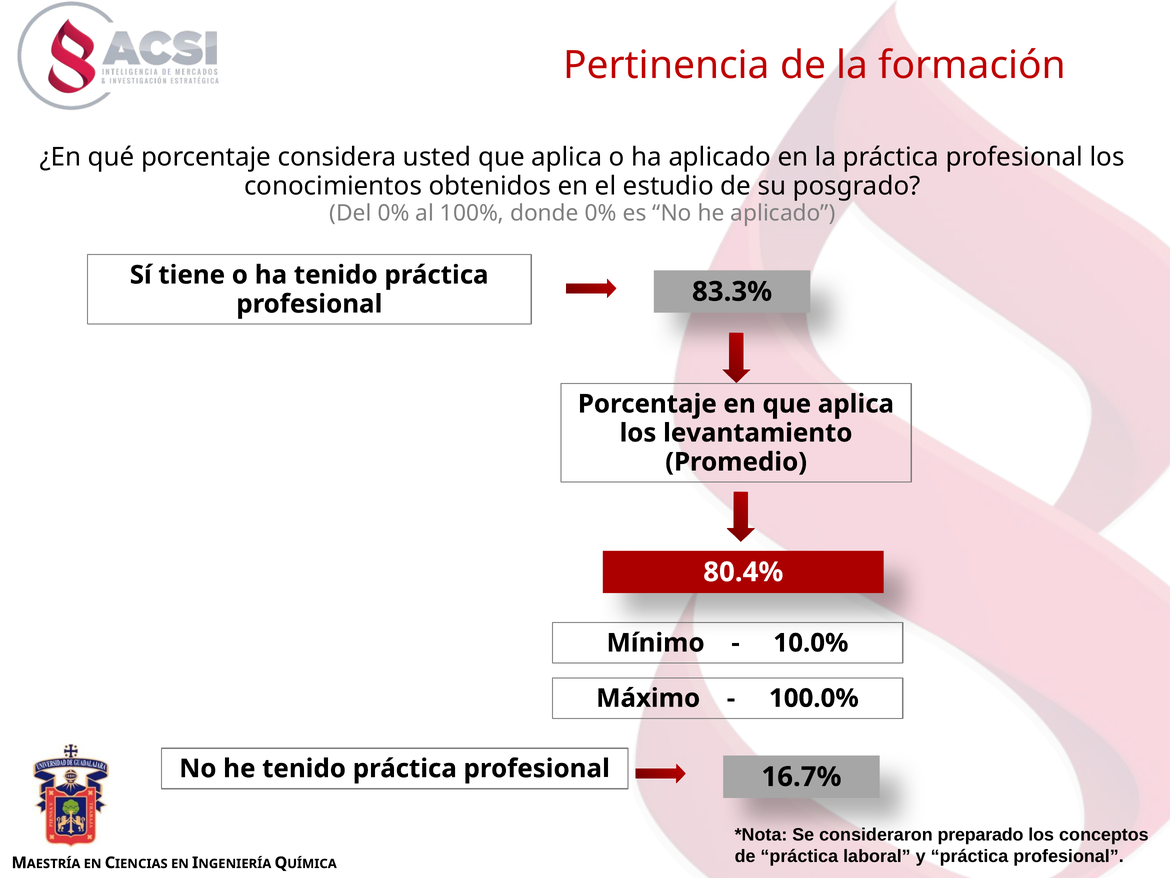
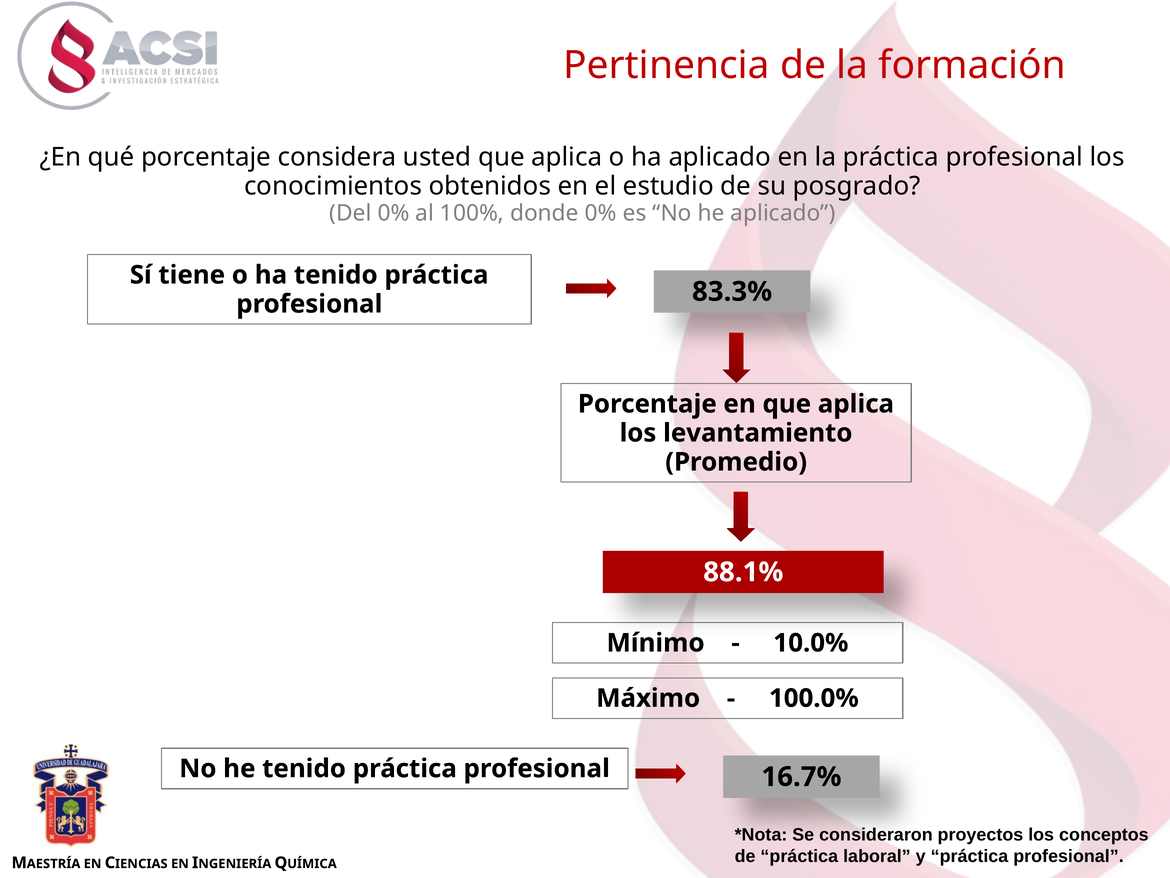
80.4%: 80.4% -> 88.1%
preparado: preparado -> proyectos
